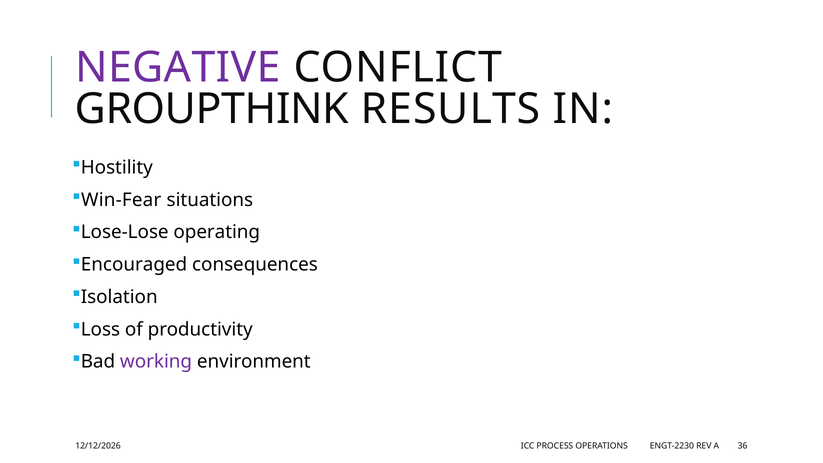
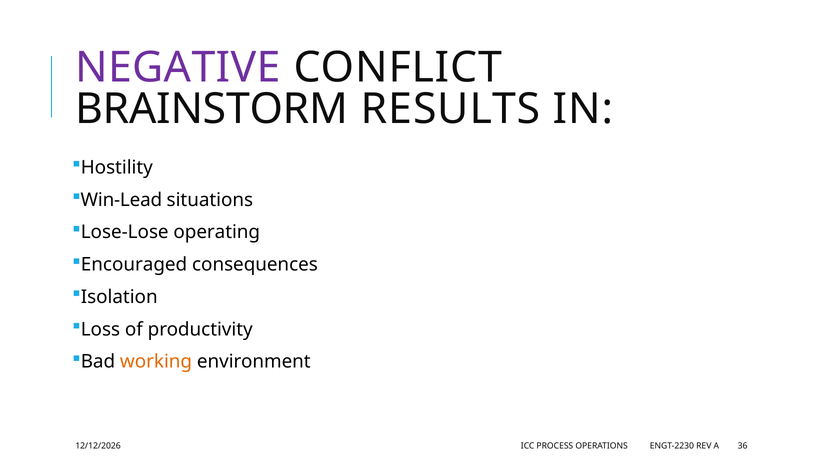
GROUPTHINK: GROUPTHINK -> BRAINSTORM
Win-Fear: Win-Fear -> Win-Lead
working colour: purple -> orange
